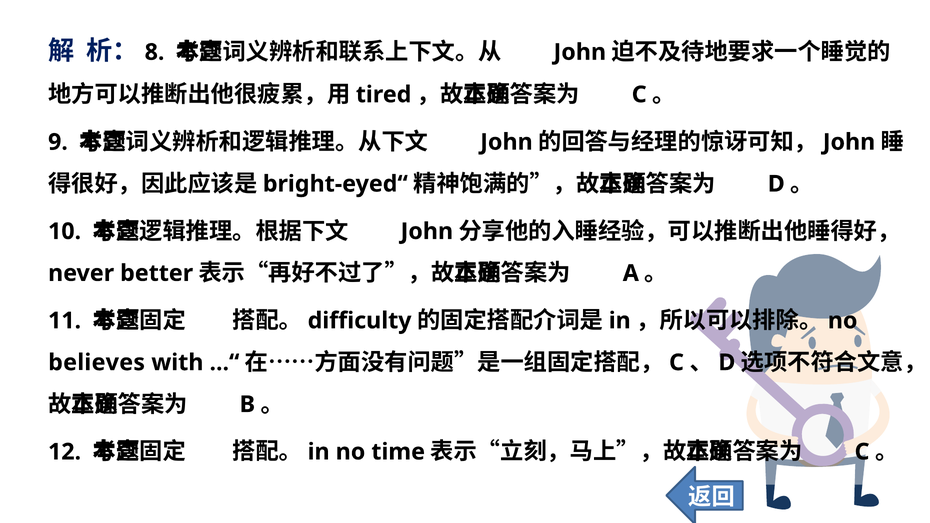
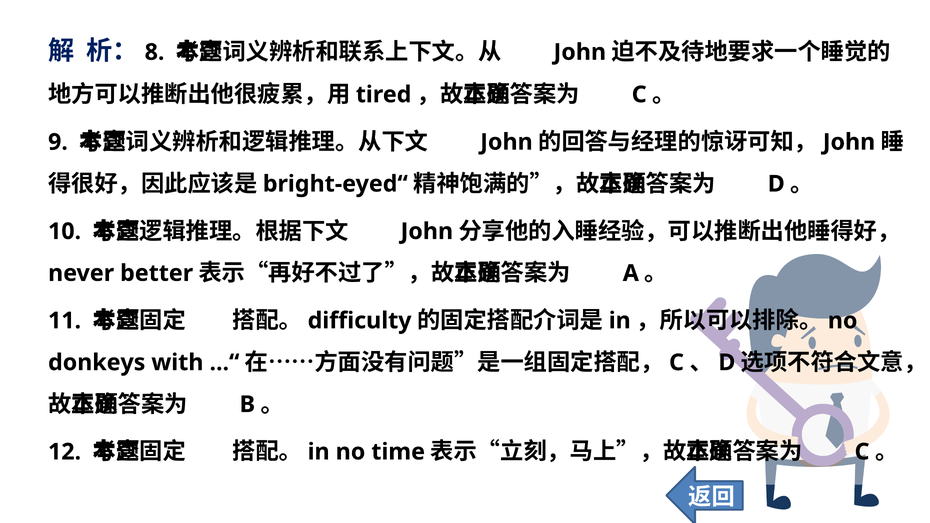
believes: believes -> donkeys
